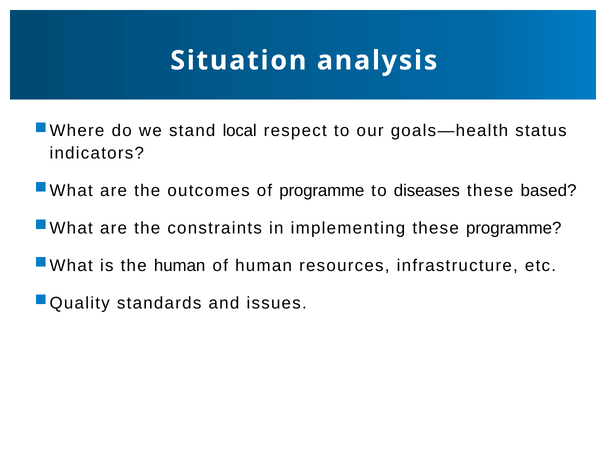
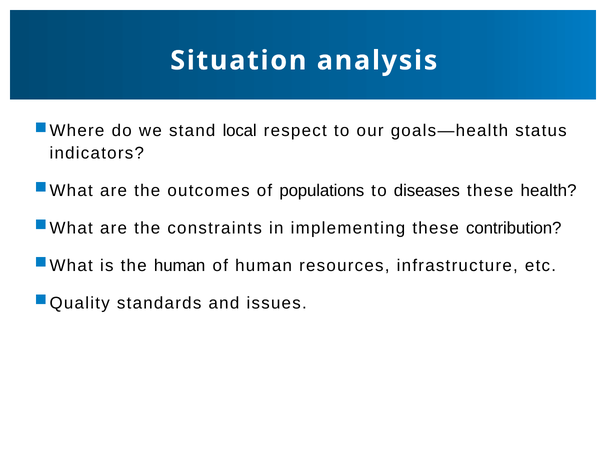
of programme: programme -> populations
based: based -> health
these programme: programme -> contribution
